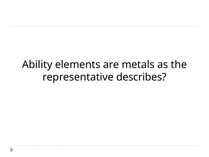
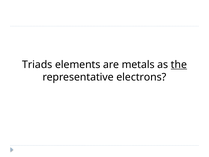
Ability: Ability -> Triads
the underline: none -> present
describes: describes -> electrons
